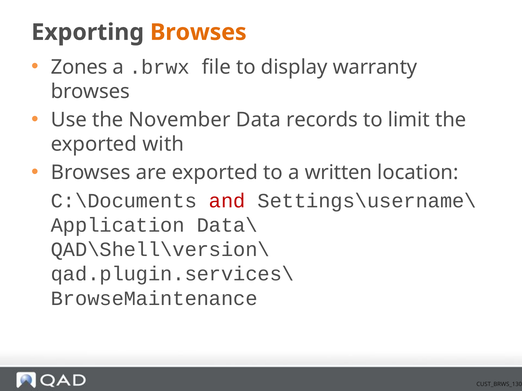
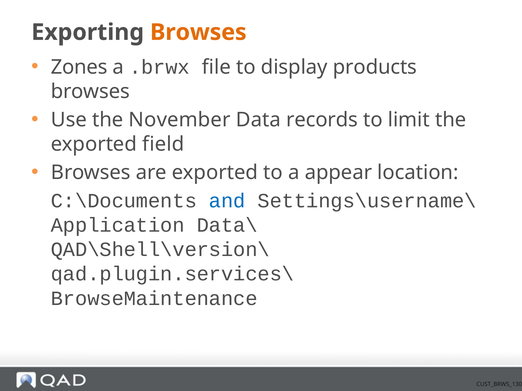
warranty: warranty -> products
with: with -> field
written: written -> appear
and colour: red -> blue
